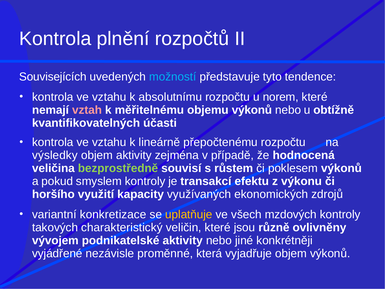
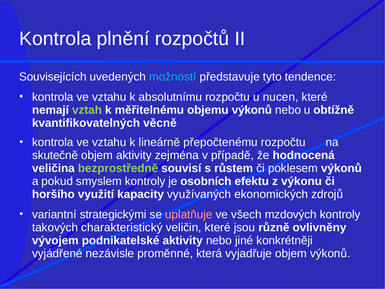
norem: norem -> nucen
vztah colour: pink -> light green
účasti: účasti -> věcně
výsledky: výsledky -> skutečně
transakcí: transakcí -> osobních
konkretizace: konkretizace -> strategickými
uplatňuje colour: yellow -> pink
